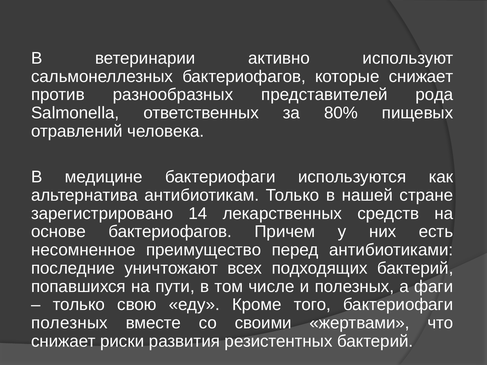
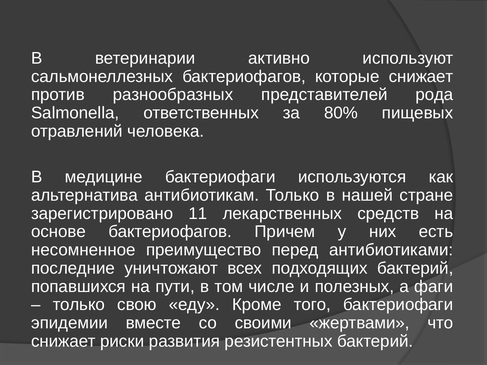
14: 14 -> 11
полезных at (69, 323): полезных -> эпидемии
